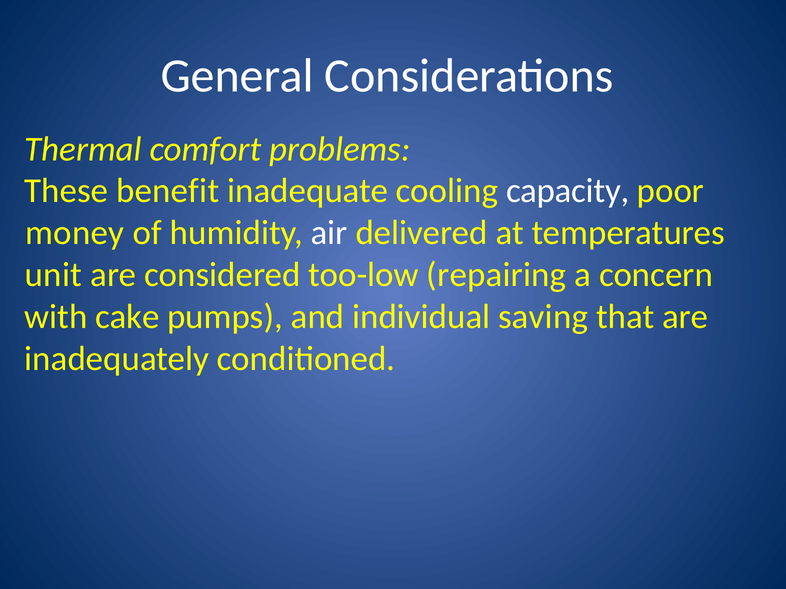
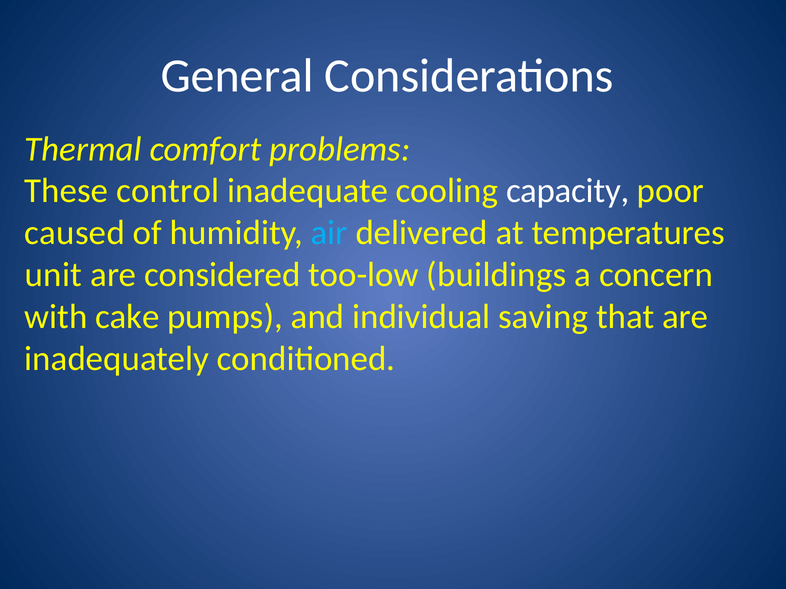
benefit: benefit -> control
money: money -> caused
air colour: white -> light blue
repairing: repairing -> buildings
